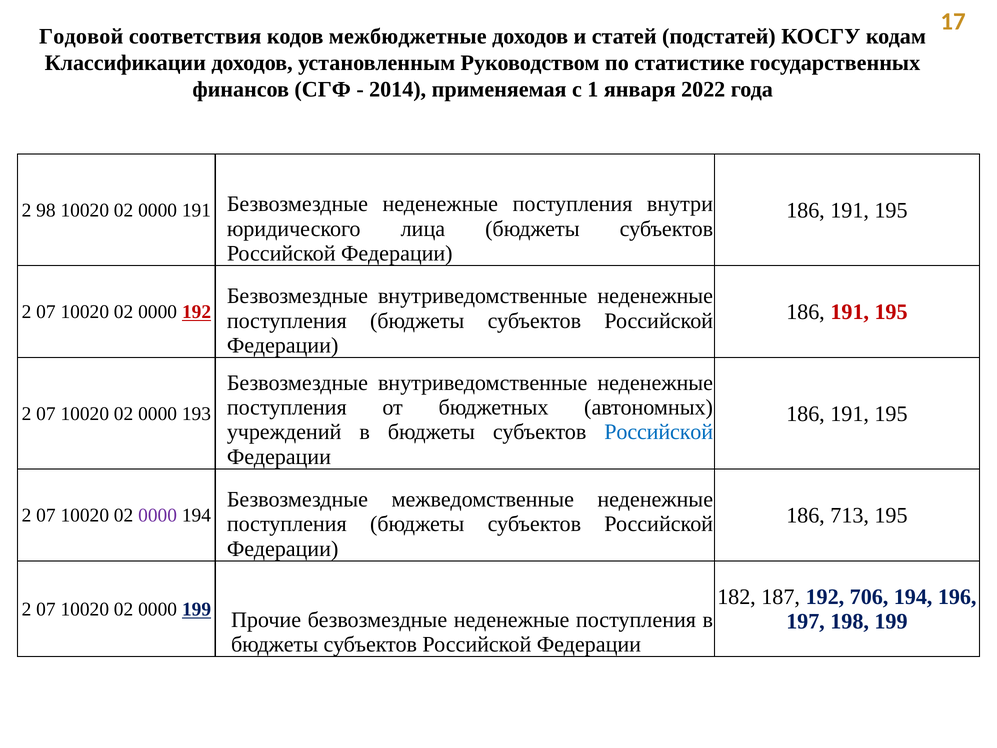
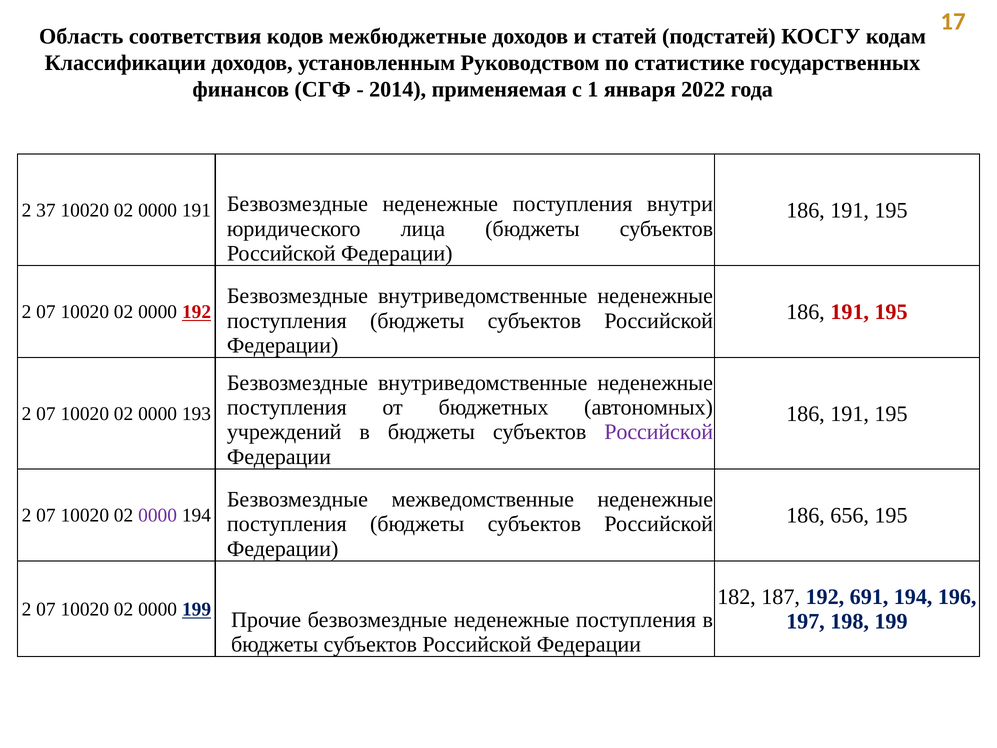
Годовой: Годовой -> Область
98: 98 -> 37
Российской at (659, 432) colour: blue -> purple
713: 713 -> 656
706: 706 -> 691
